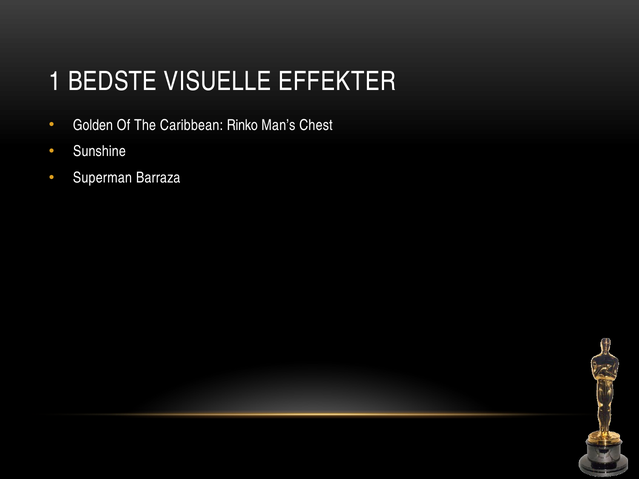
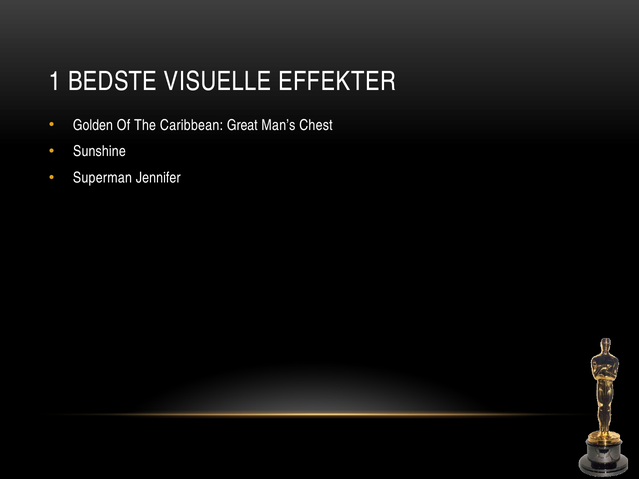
Rinko: Rinko -> Great
Barraza: Barraza -> Jennifer
